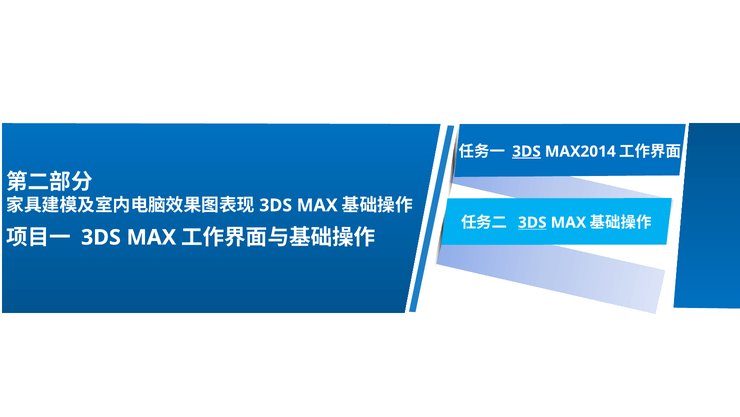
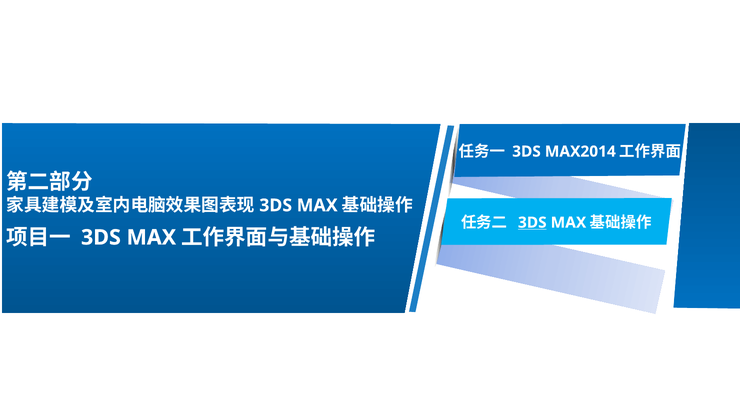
3DS at (526, 151) underline: present -> none
